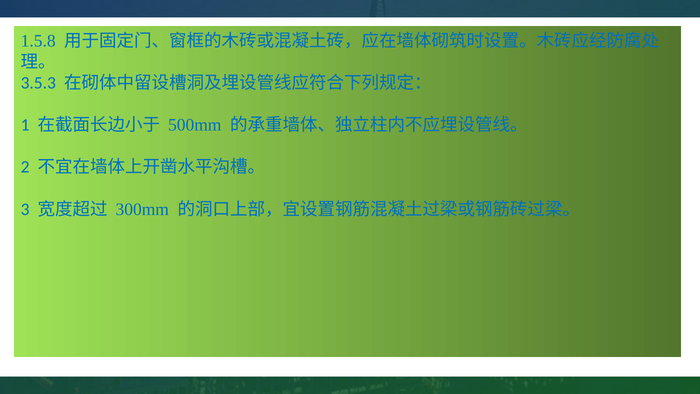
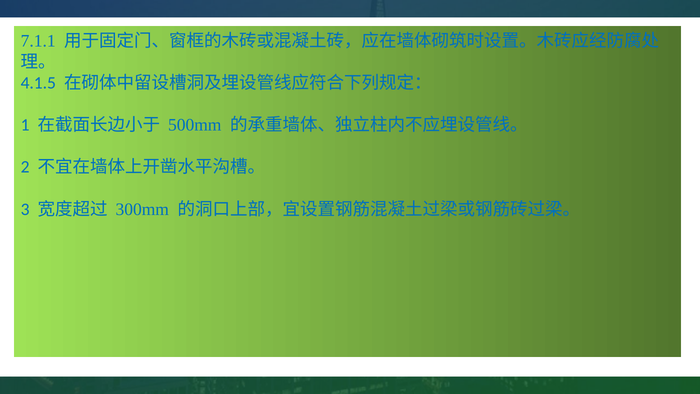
1.5.8: 1.5.8 -> 7.1.1
3.5.3: 3.5.3 -> 4.1.5
